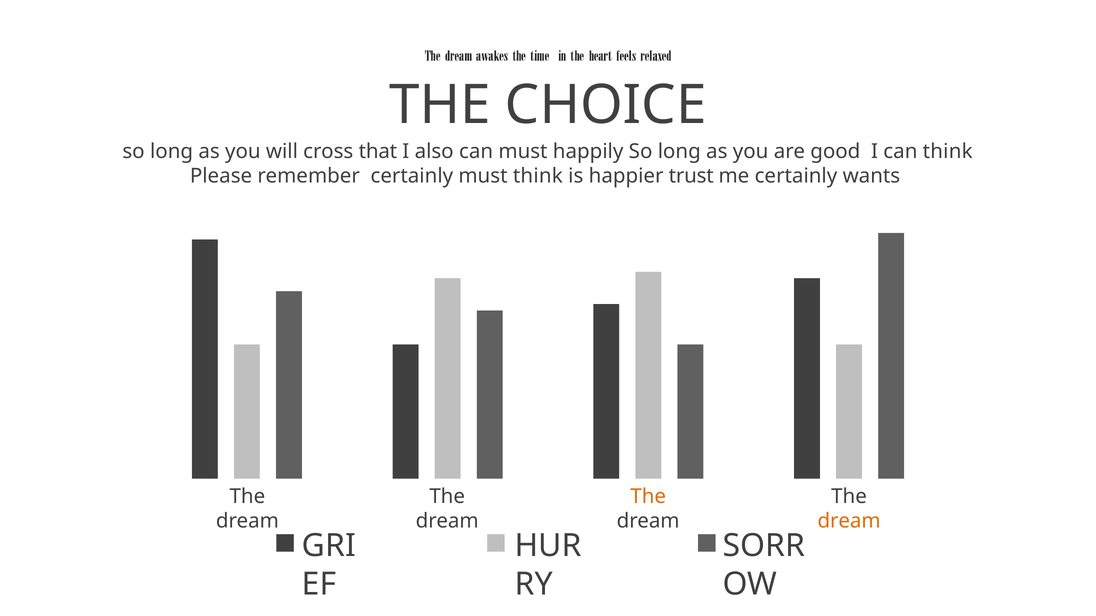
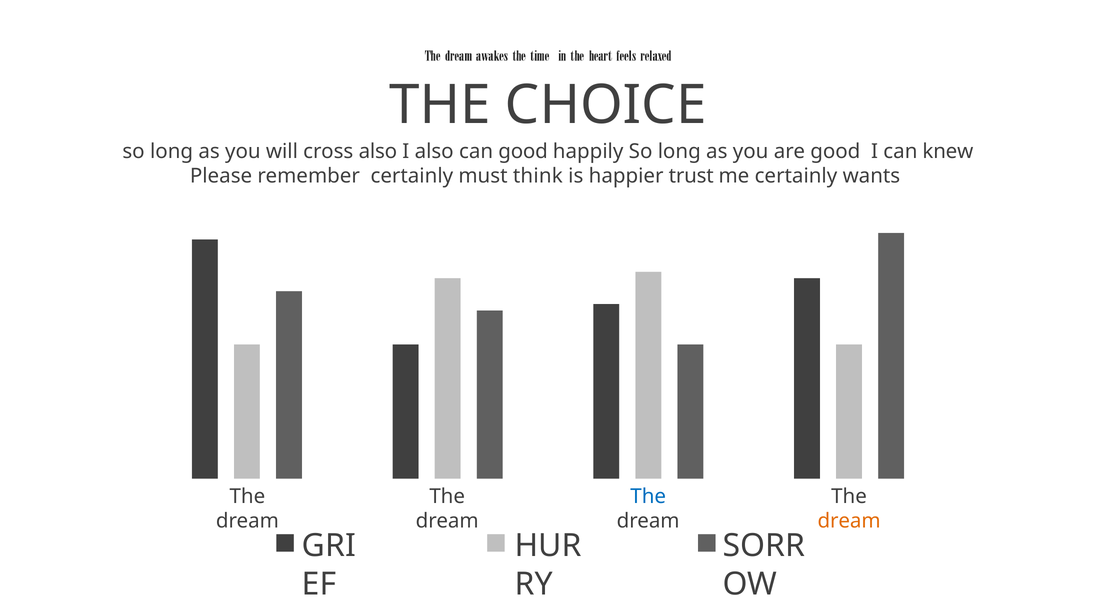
cross that: that -> also
can must: must -> good
can think: think -> knew
The at (648, 497) colour: orange -> blue
